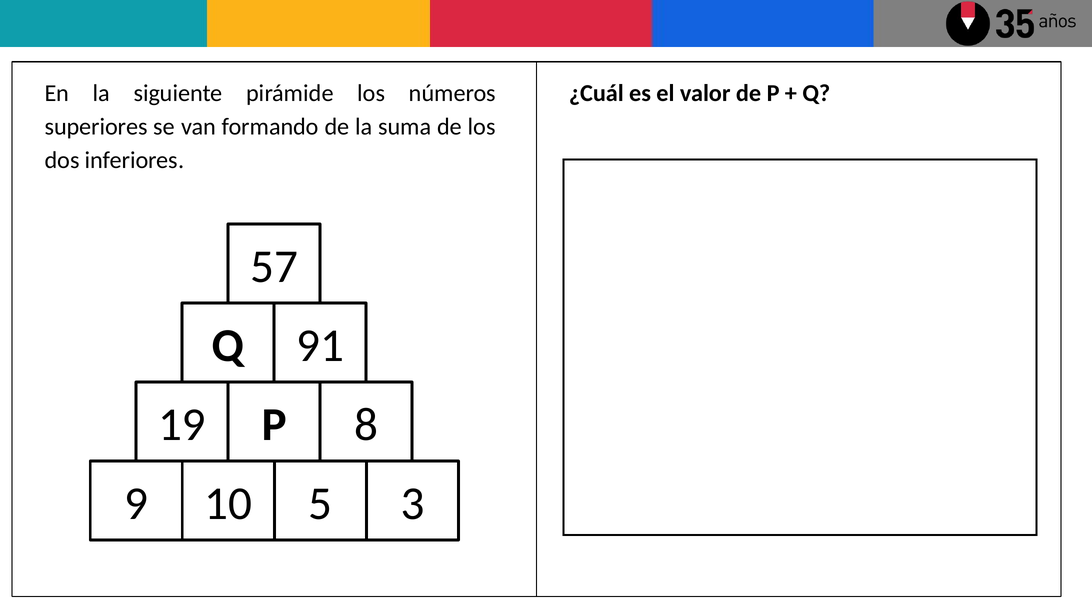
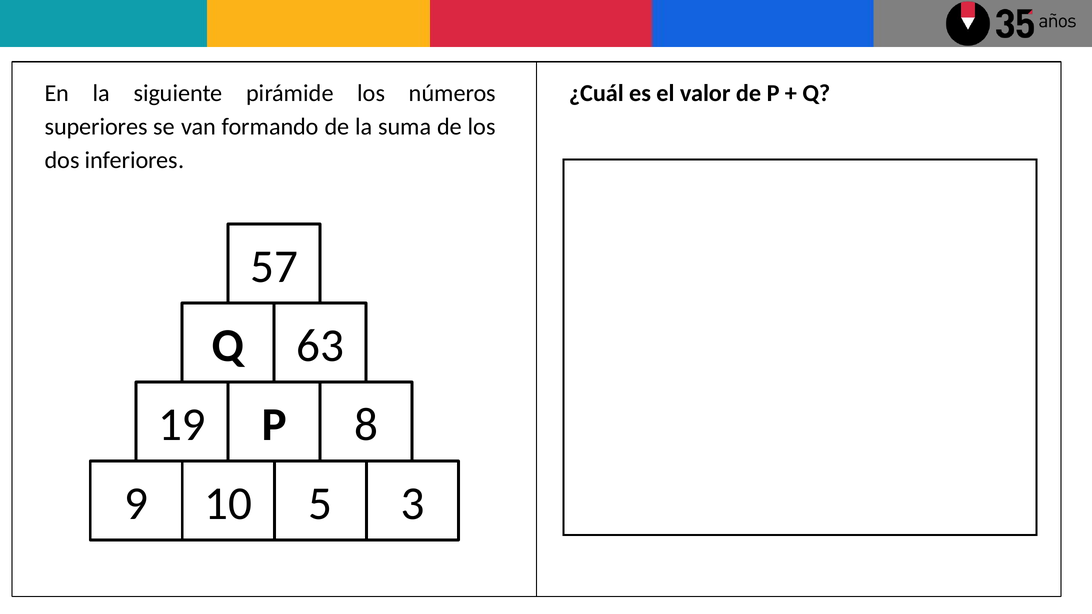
91: 91 -> 63
